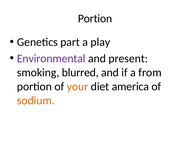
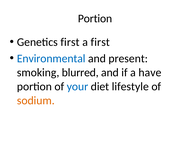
Genetics part: part -> first
a play: play -> first
Environmental colour: purple -> blue
from: from -> have
your colour: orange -> blue
america: america -> lifestyle
